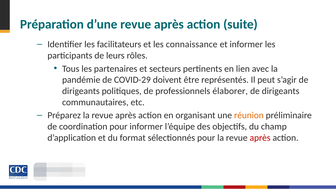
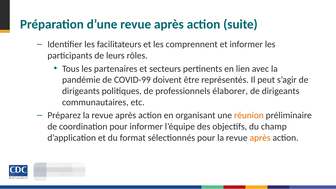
connaissance: connaissance -> comprennent
COVID-29: COVID-29 -> COVID-99
après at (260, 138) colour: red -> orange
